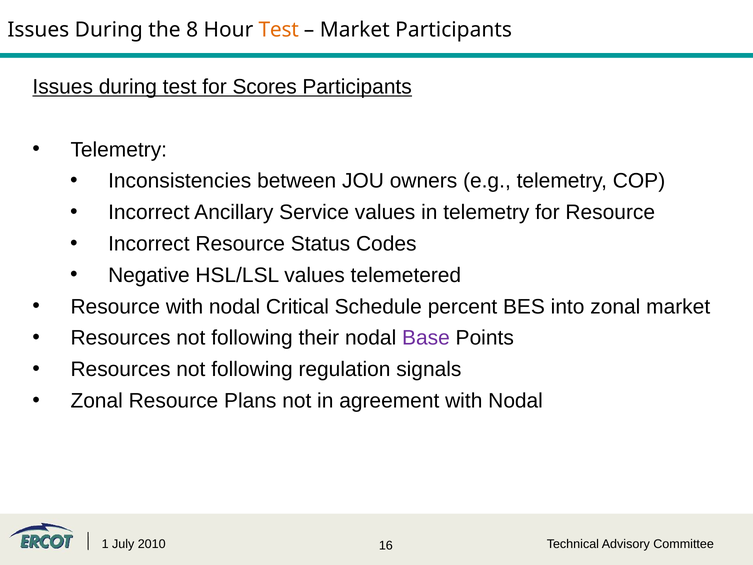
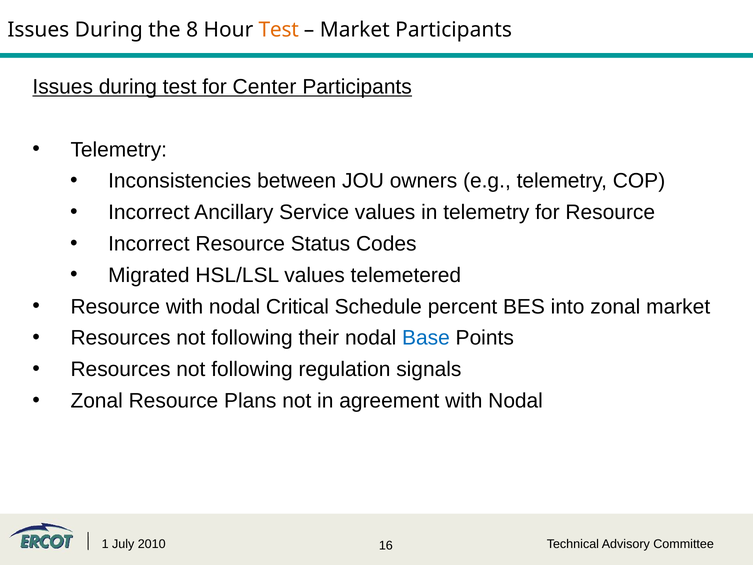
Scores: Scores -> Center
Negative: Negative -> Migrated
Base colour: purple -> blue
